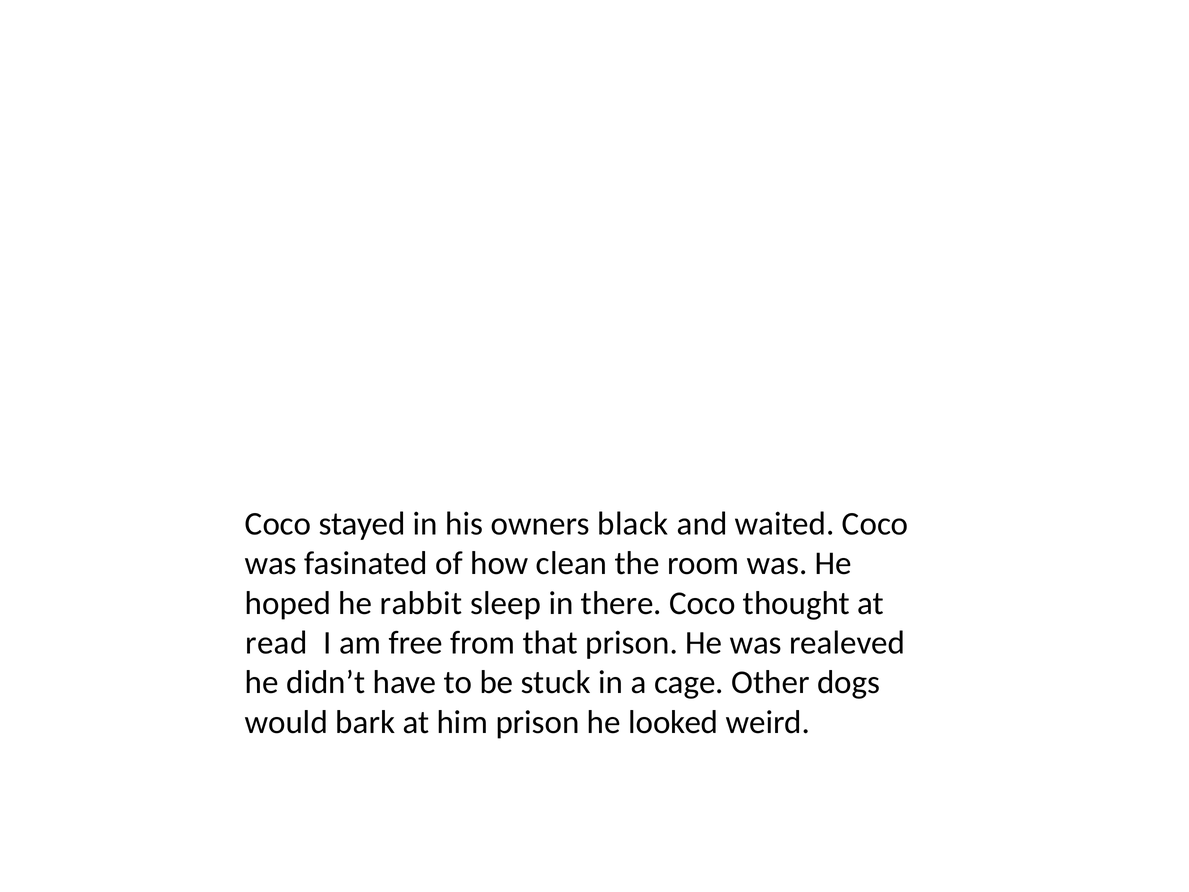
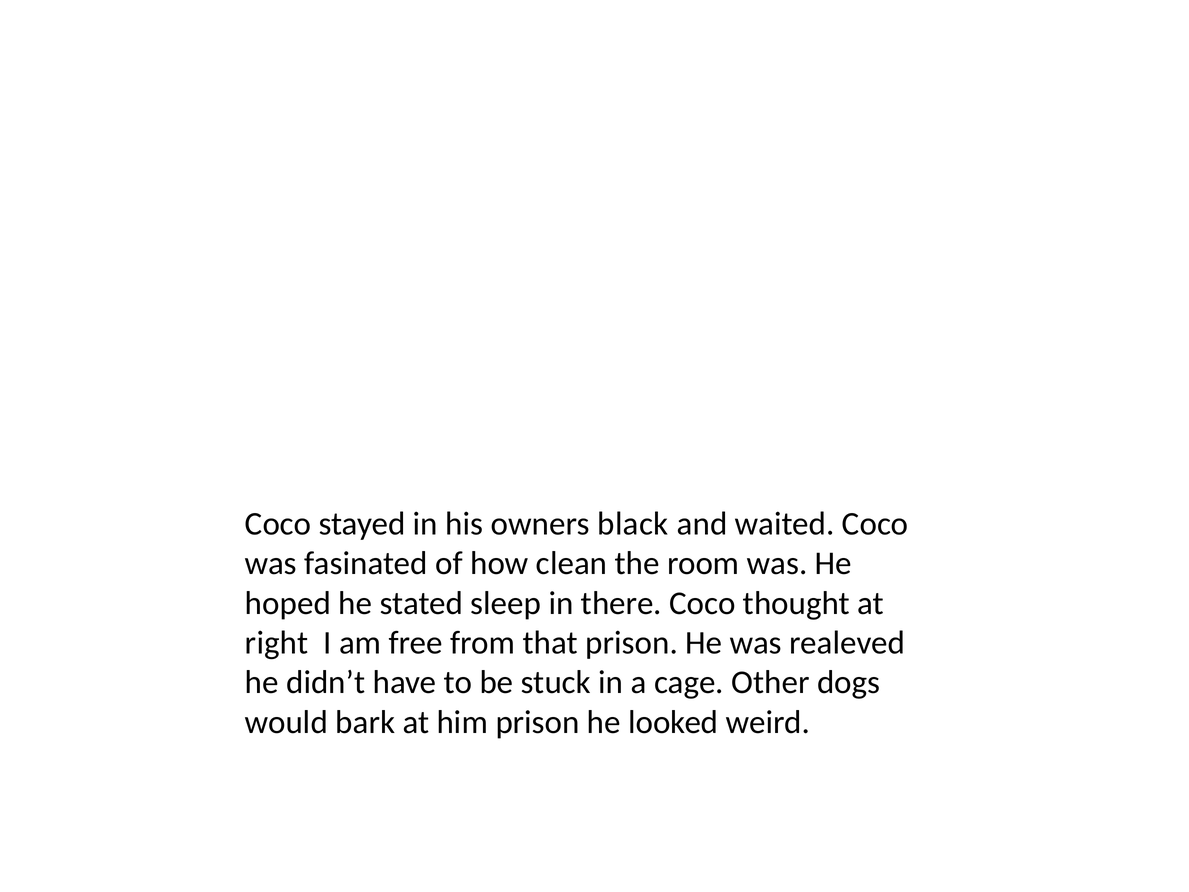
rabbit: rabbit -> stated
read: read -> right
